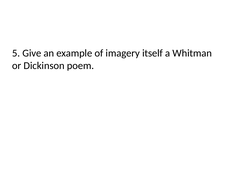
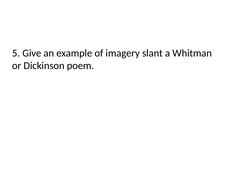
itself: itself -> slant
